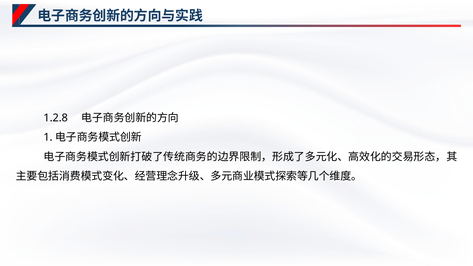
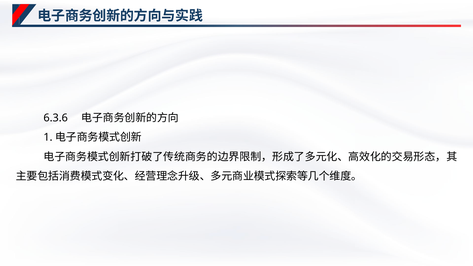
1.2.8: 1.2.8 -> 6.3.6
